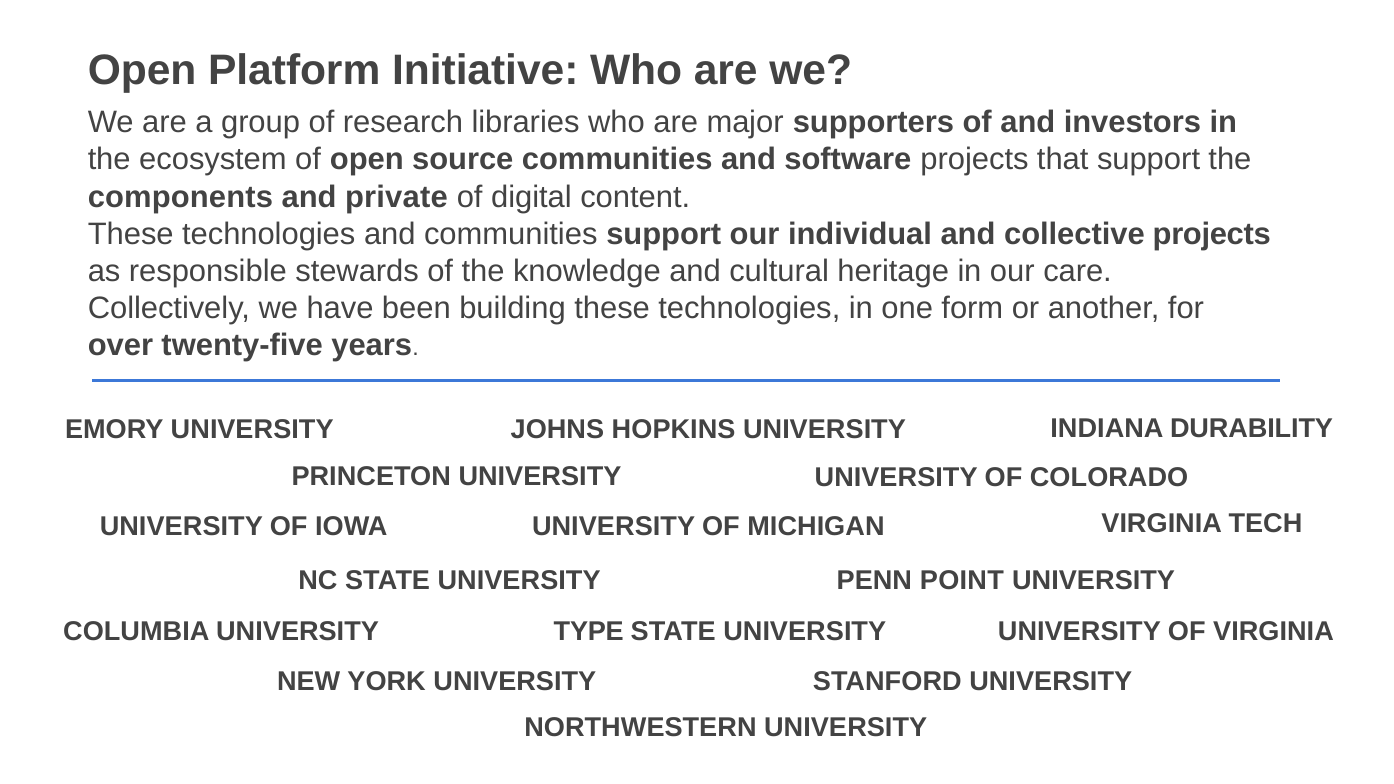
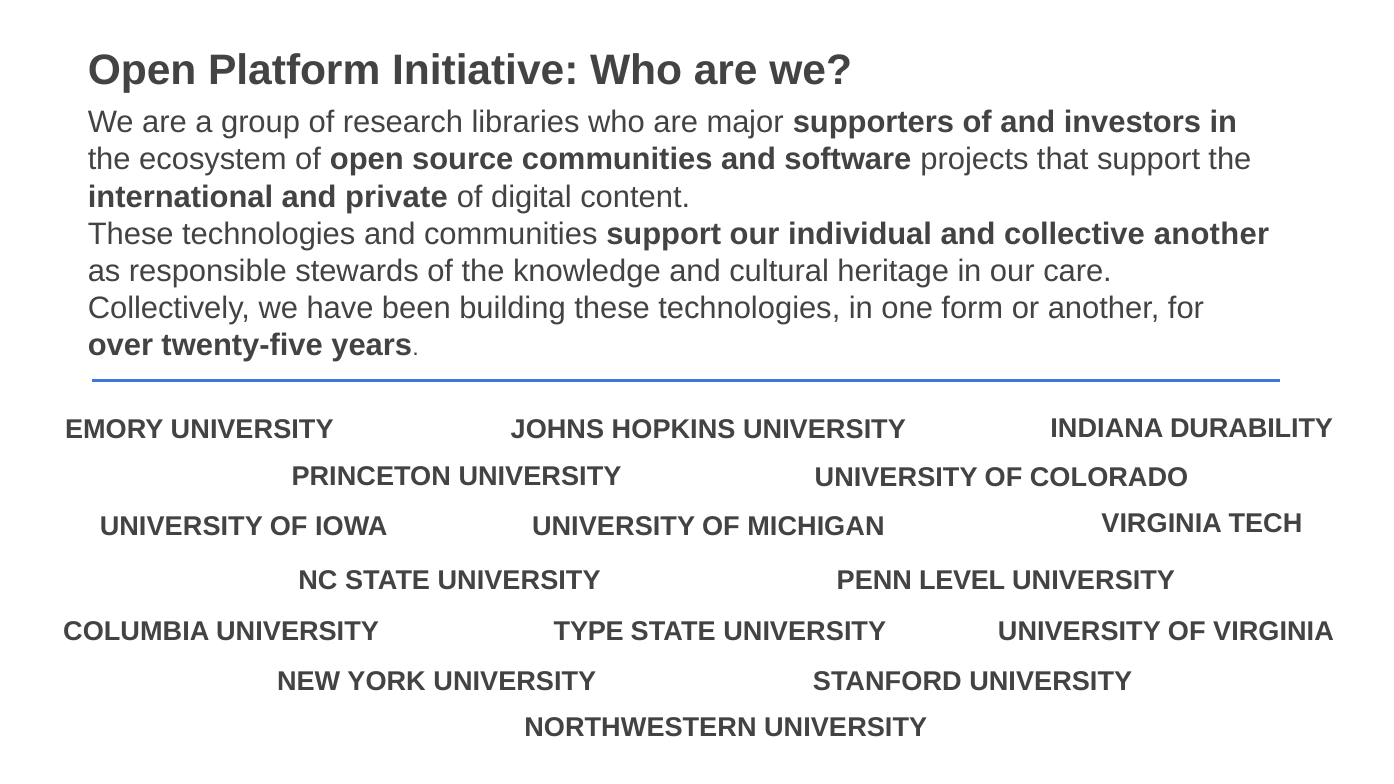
components: components -> international
collective projects: projects -> another
POINT: POINT -> LEVEL
